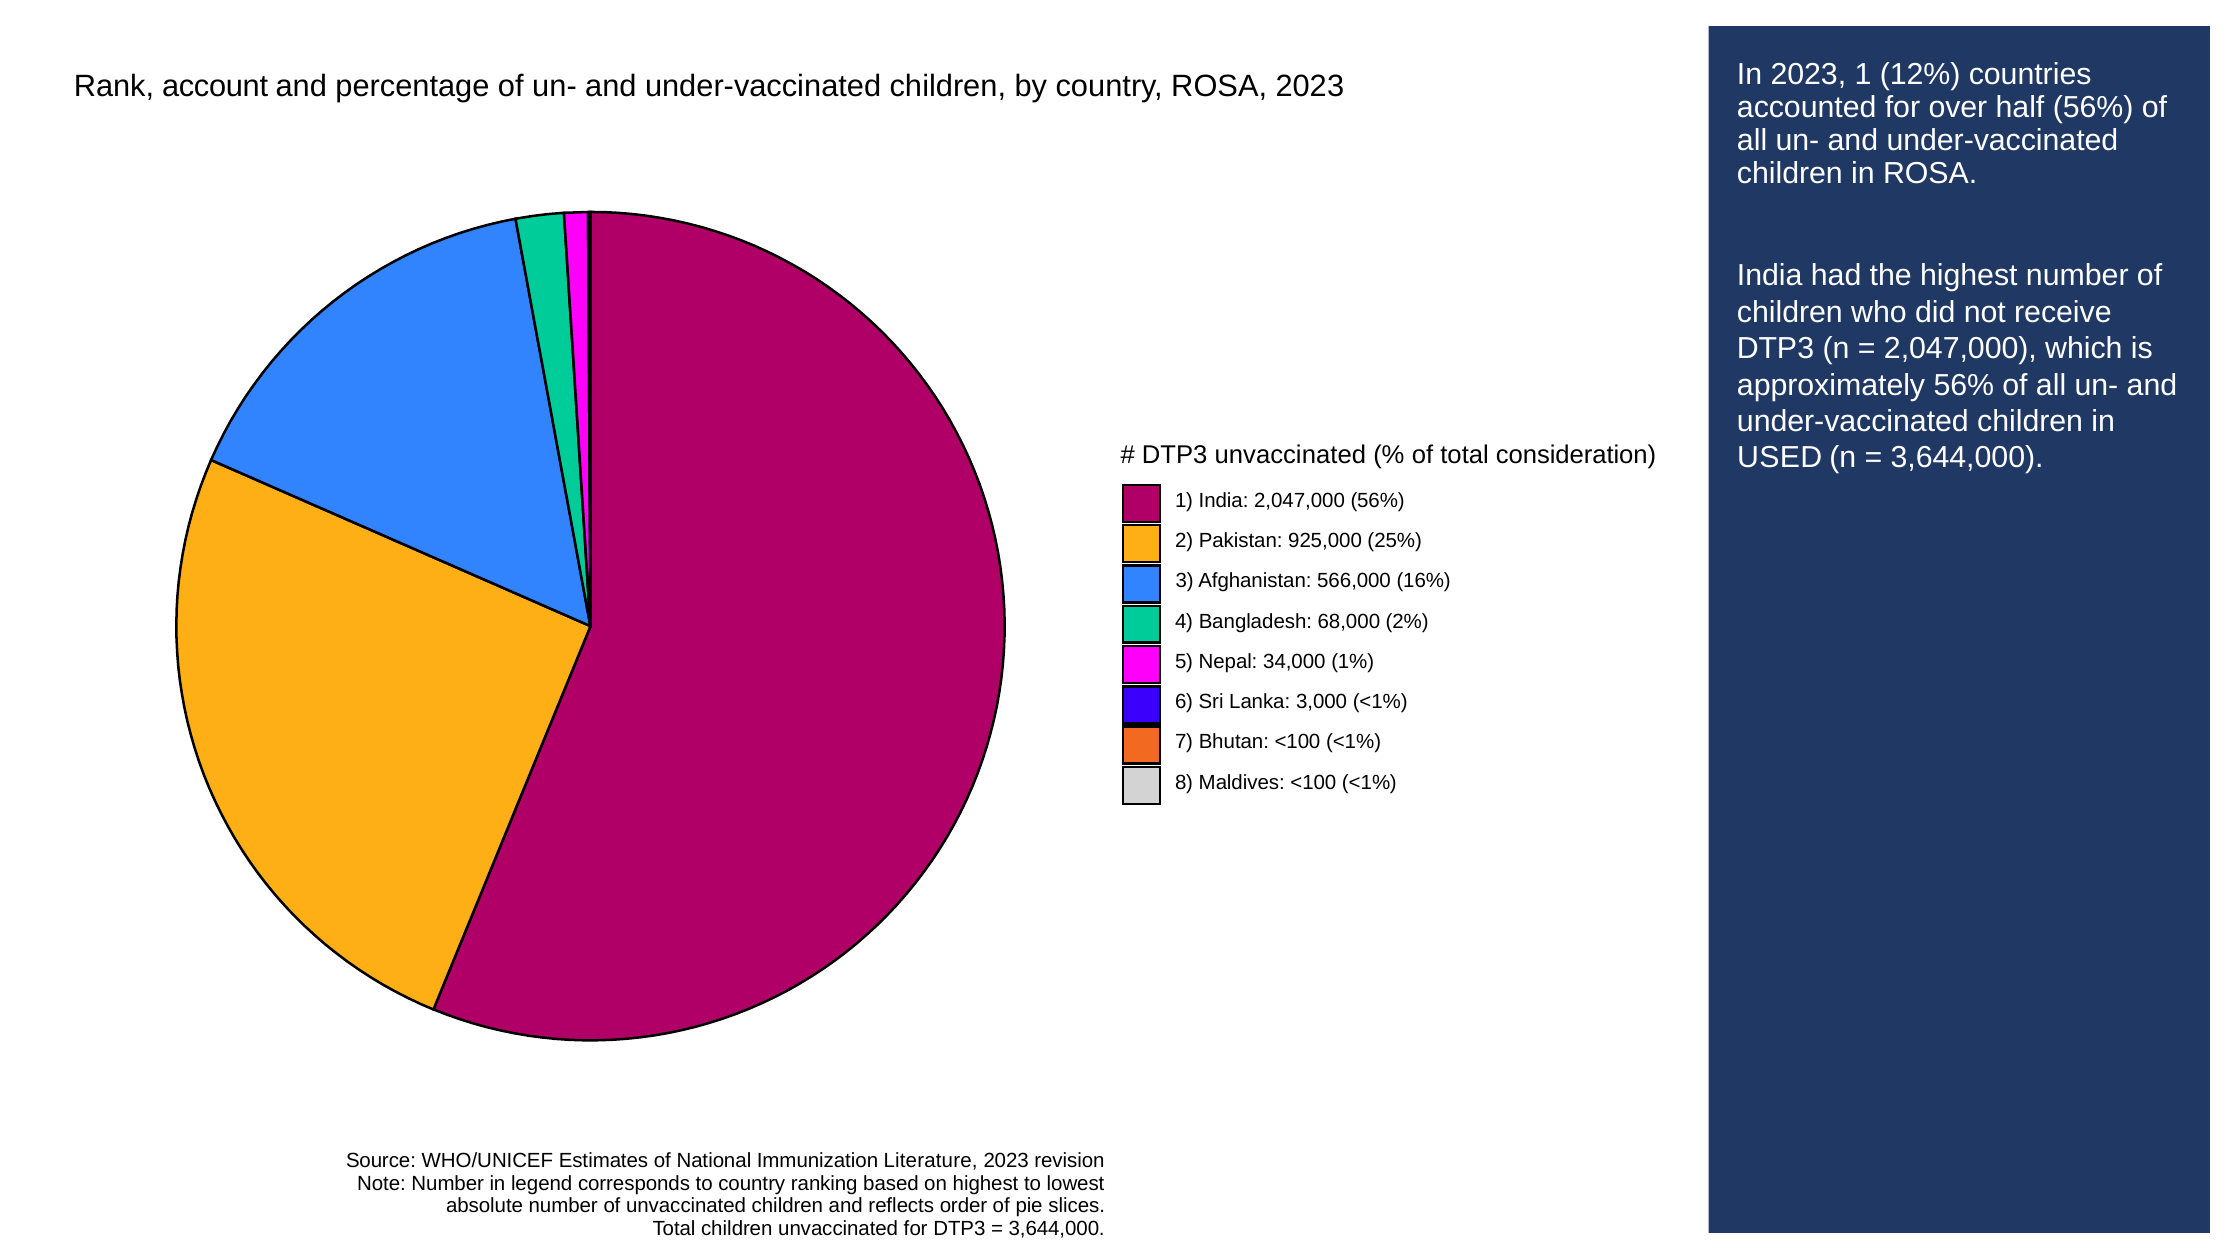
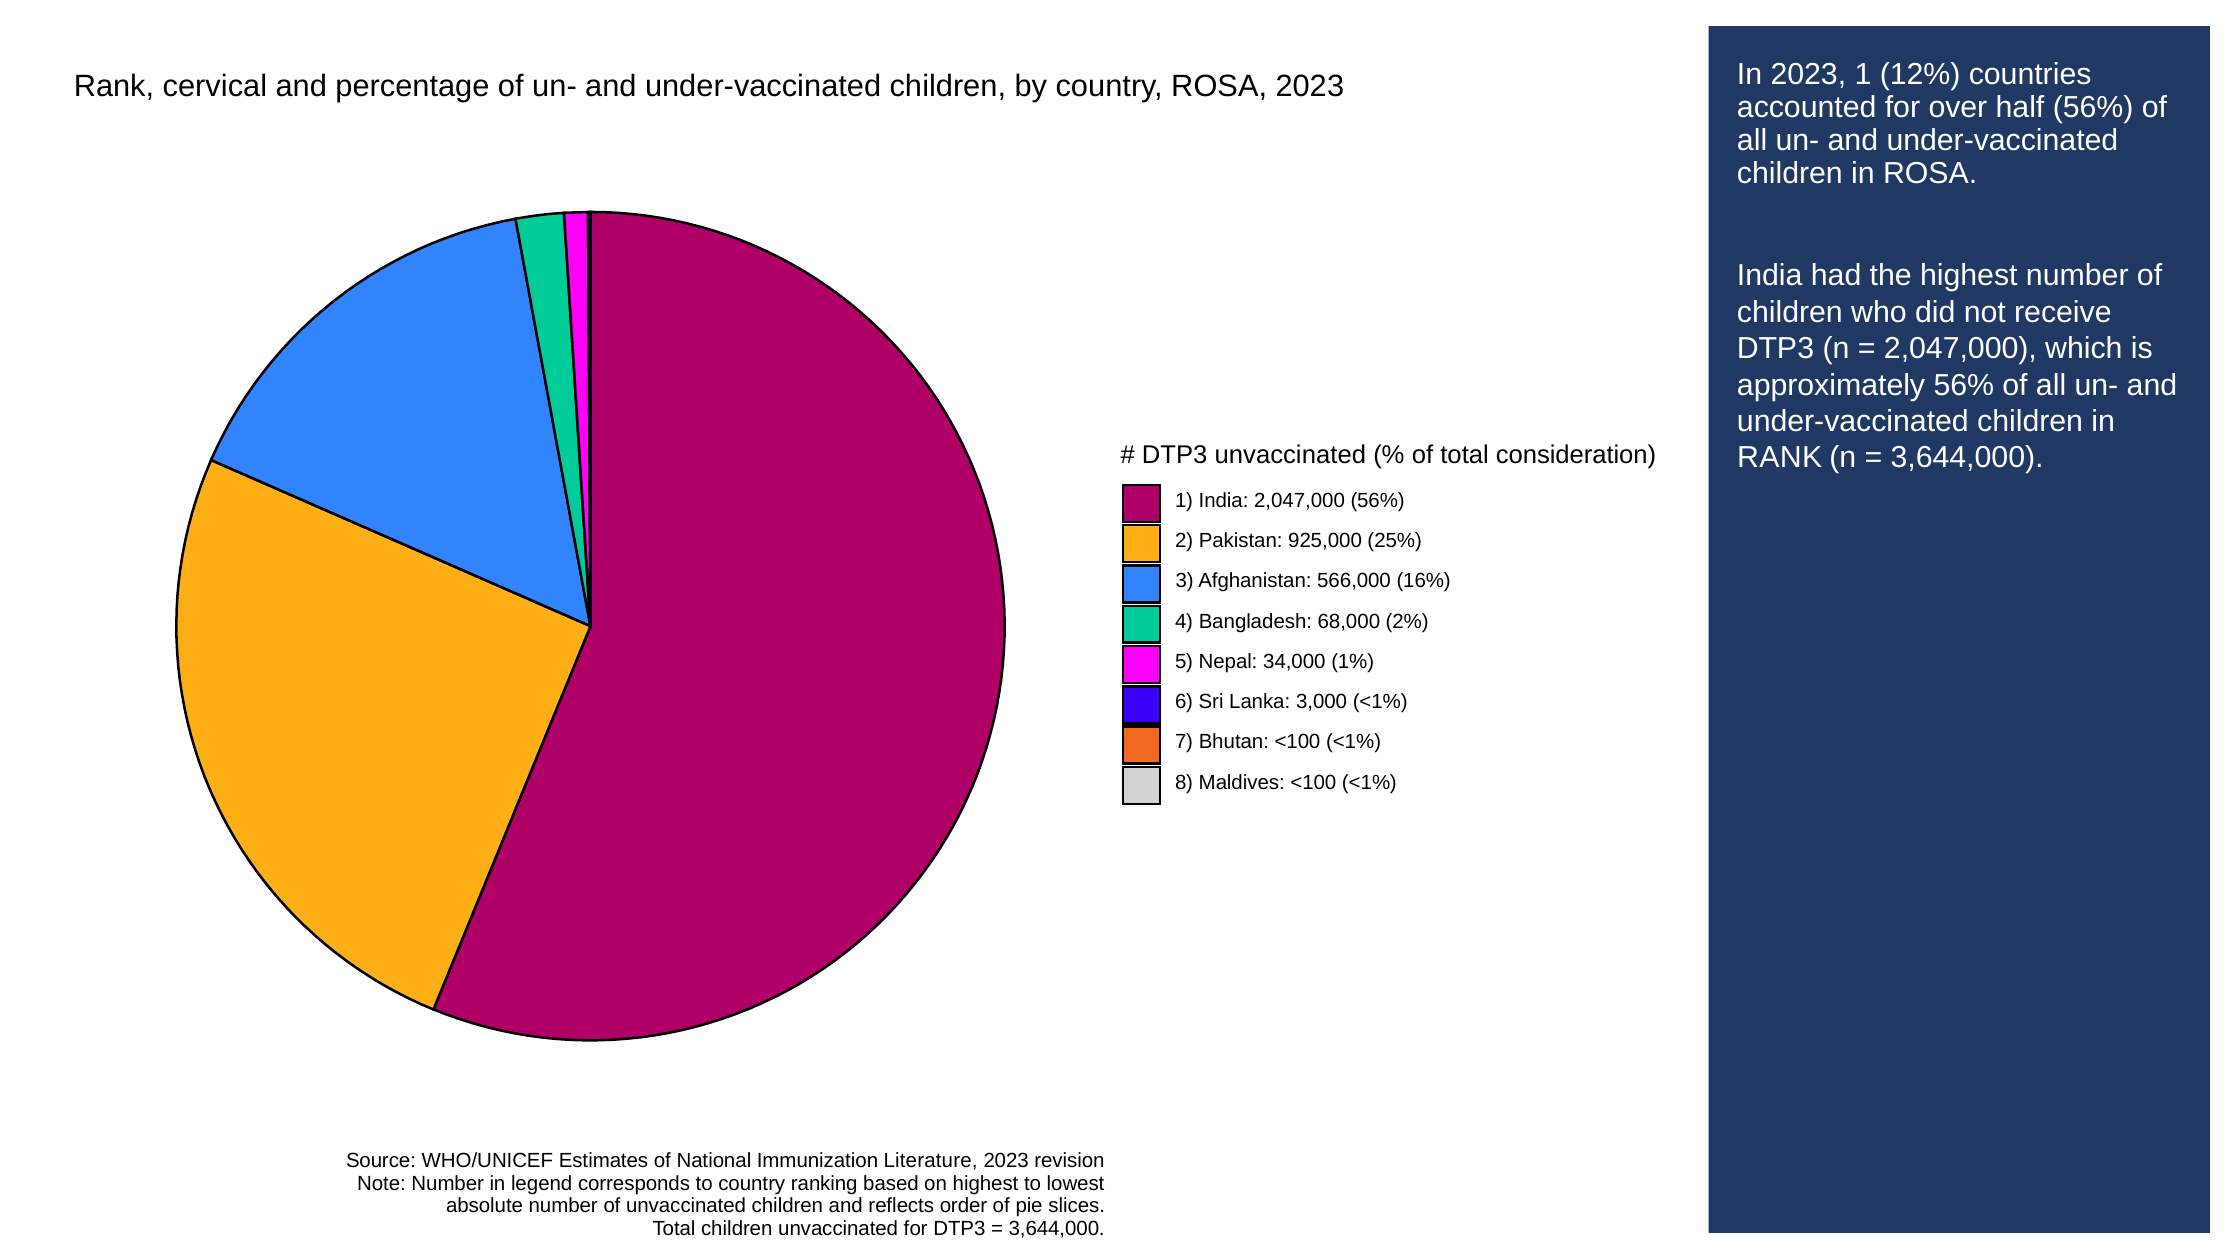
account: account -> cervical
USED at (1780, 458): USED -> RANK
